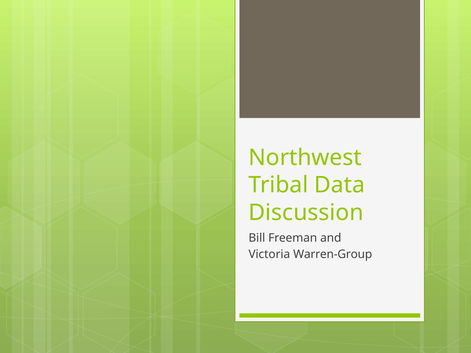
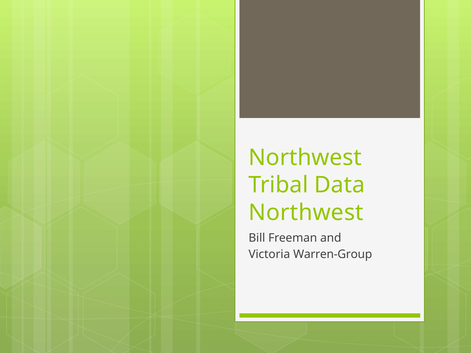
Discussion at (306, 213): Discussion -> Northwest
